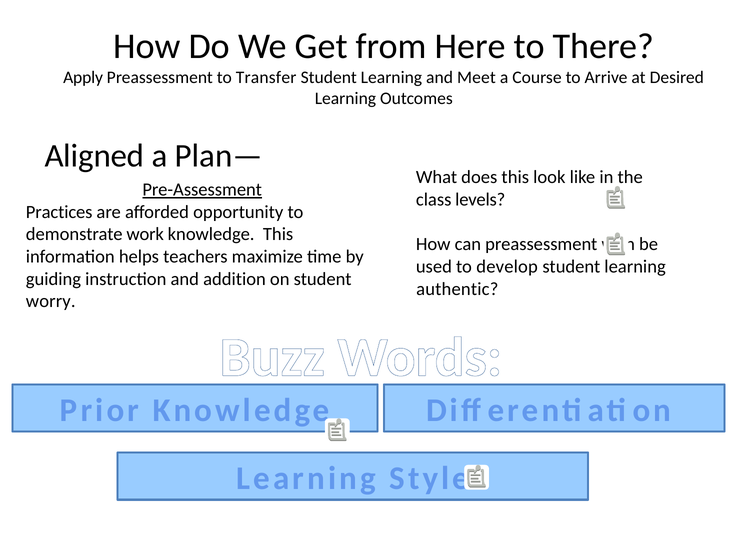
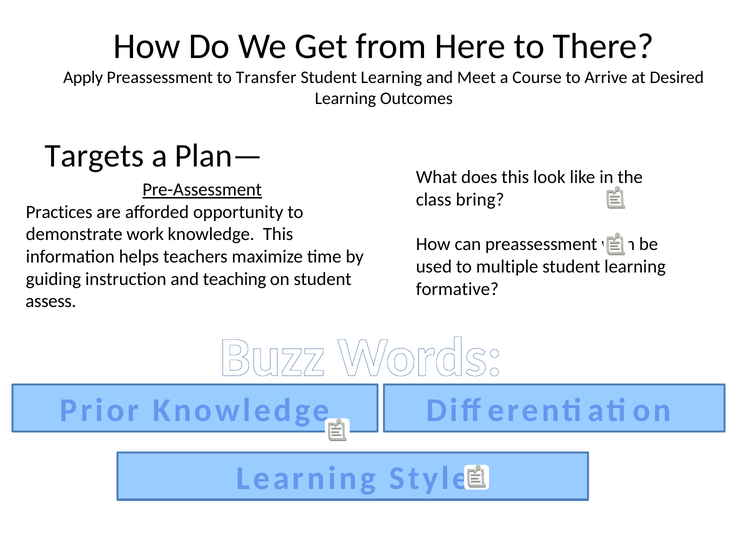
Aligned: Aligned -> Targets
levels: levels -> bring
develop: develop -> multiple
addition: addition -> teaching
authentic: authentic -> formative
worry: worry -> assess
